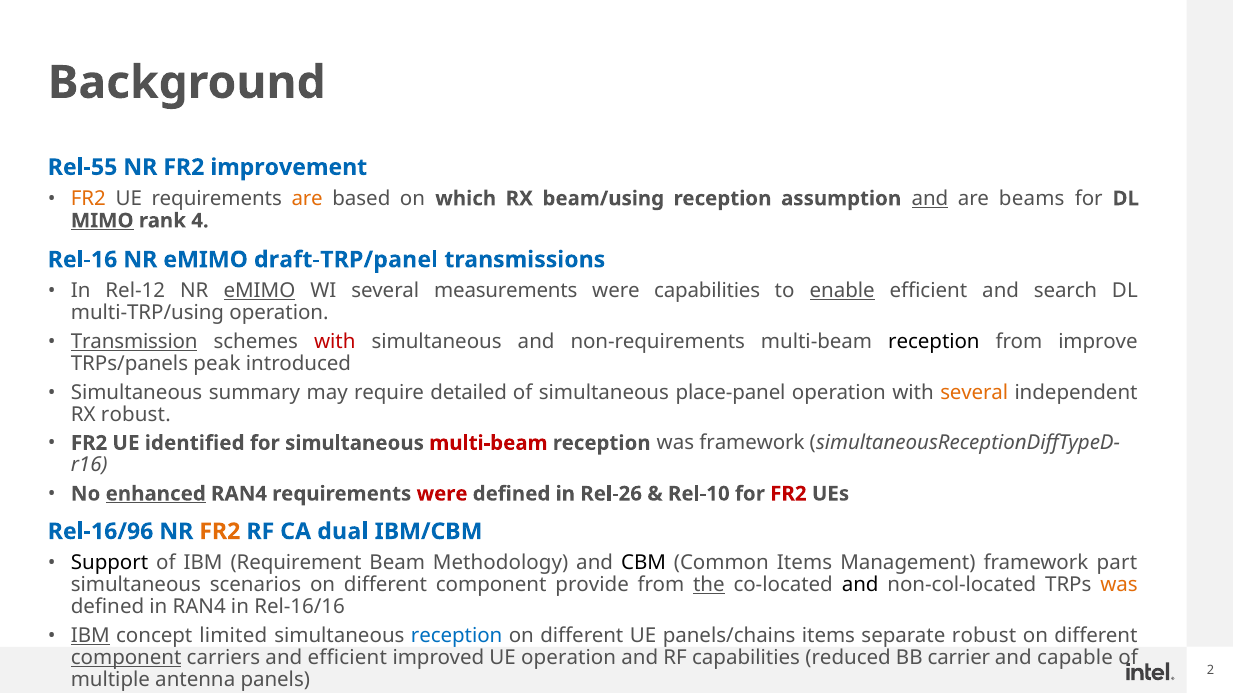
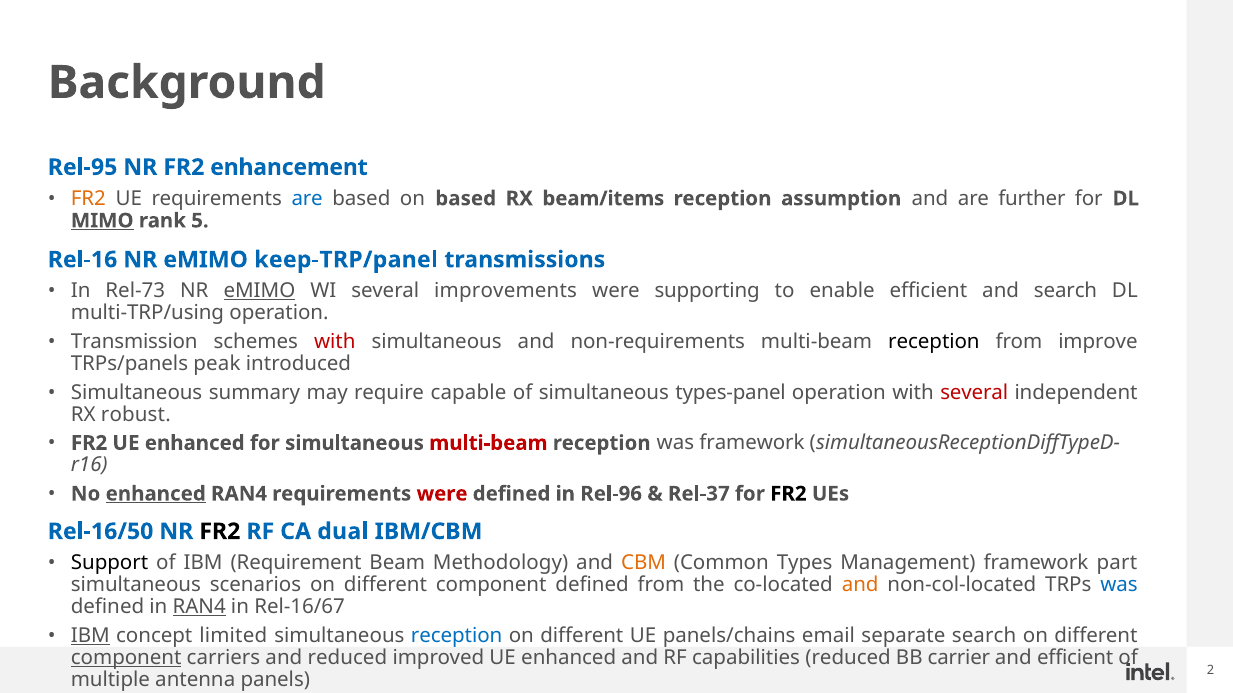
Rel-55: Rel-55 -> Rel-95
FR2 improvement: improvement -> enhancement
are at (307, 199) colour: orange -> blue
on which: which -> based
beam/using: beam/using -> beam/items
and at (930, 199) underline: present -> none
are beams: beams -> further
4: 4 -> 5
draft-TRP/panel: draft-TRP/panel -> keep-TRP/panel
Rel-12: Rel-12 -> Rel-73
measurements: measurements -> improvements
were capabilities: capabilities -> supporting
enable underline: present -> none
Transmission underline: present -> none
detailed: detailed -> capable
place-panel: place-panel -> types-panel
several at (974, 393) colour: orange -> red
FR2 UE identified: identified -> enhanced
Rel-26: Rel-26 -> Rel-96
Rel-10: Rel-10 -> Rel-37
FR2 at (788, 494) colour: red -> black
Rel-16/96: Rel-16/96 -> Rel-16/50
FR2 at (220, 532) colour: orange -> black
CBM colour: black -> orange
Common Items: Items -> Types
component provide: provide -> defined
the underline: present -> none
and at (860, 585) colour: black -> orange
was at (1119, 585) colour: orange -> blue
RAN4 at (199, 607) underline: none -> present
Rel-16/16: Rel-16/16 -> Rel-16/67
panels/chains items: items -> email
separate robust: robust -> search
and efficient: efficient -> reduced
improved UE operation: operation -> enhanced
and capable: capable -> efficient
